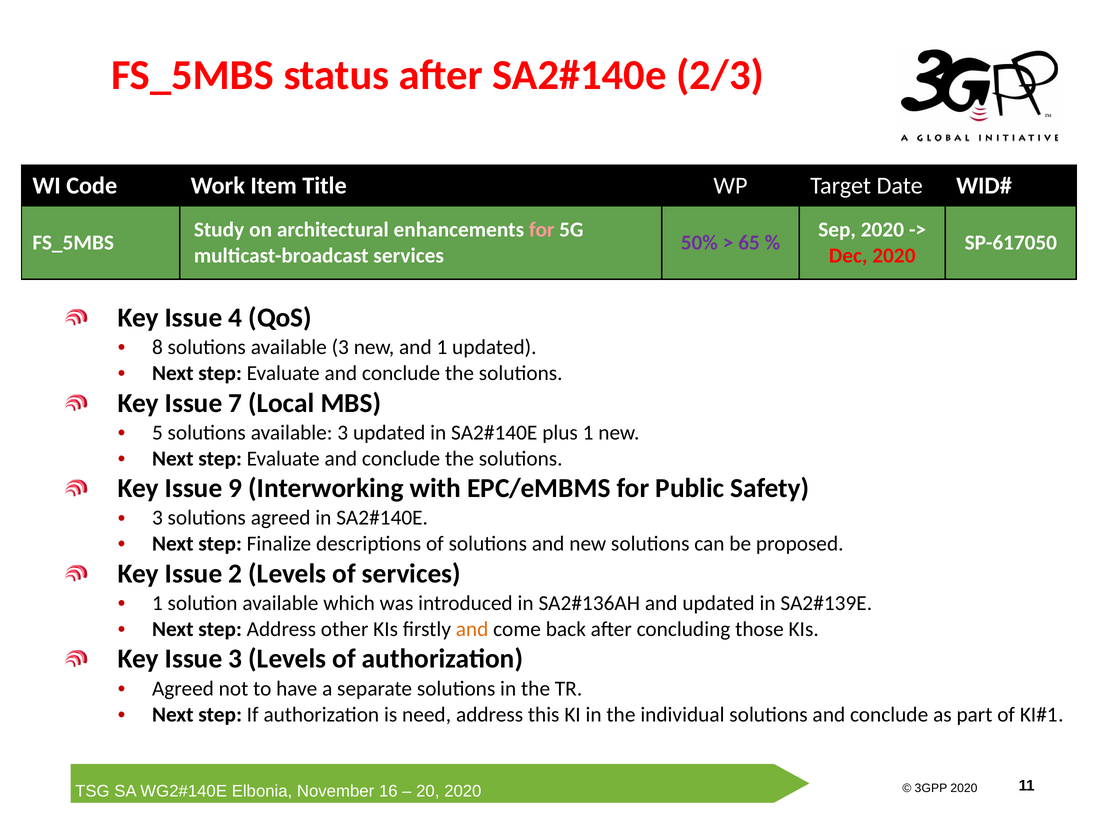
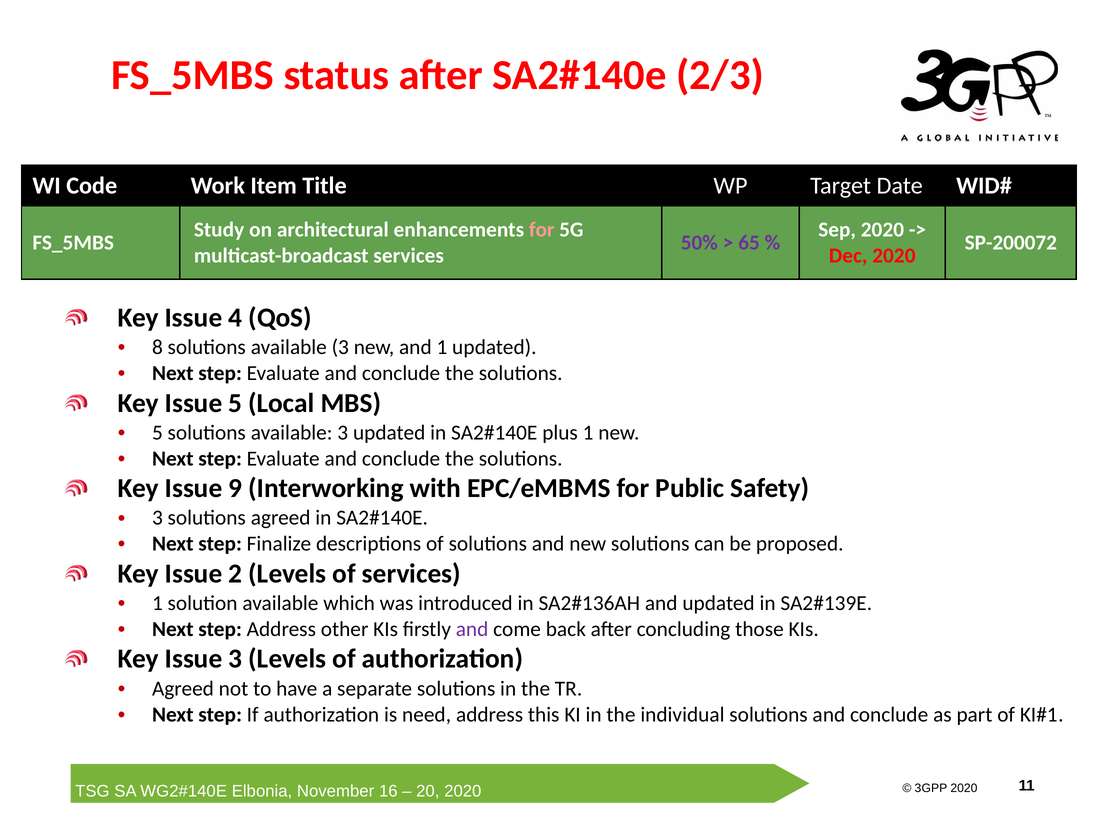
SP-617050: SP-617050 -> SP-200072
Issue 7: 7 -> 5
and at (472, 629) colour: orange -> purple
